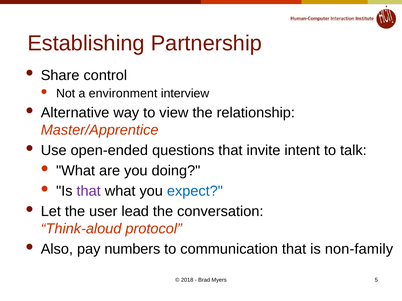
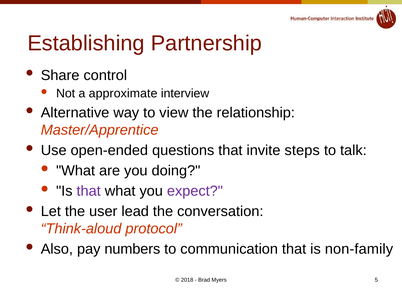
environment: environment -> approximate
intent: intent -> steps
expect colour: blue -> purple
